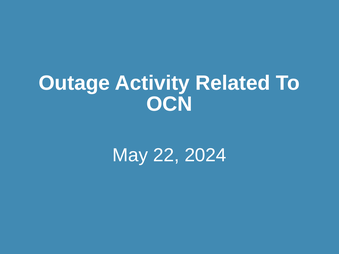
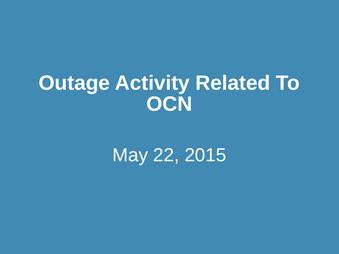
2024: 2024 -> 2015
